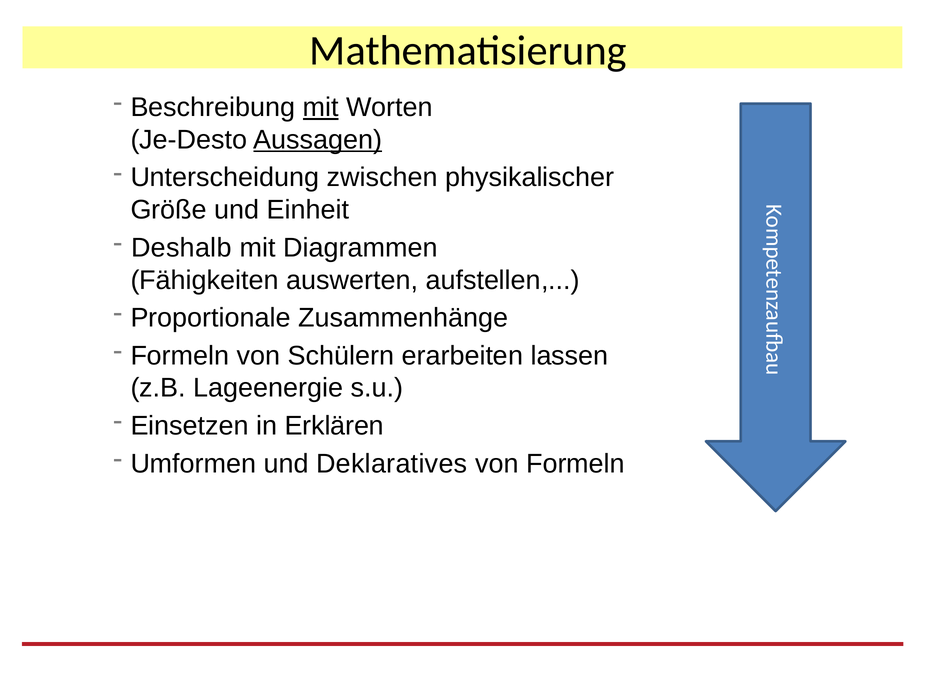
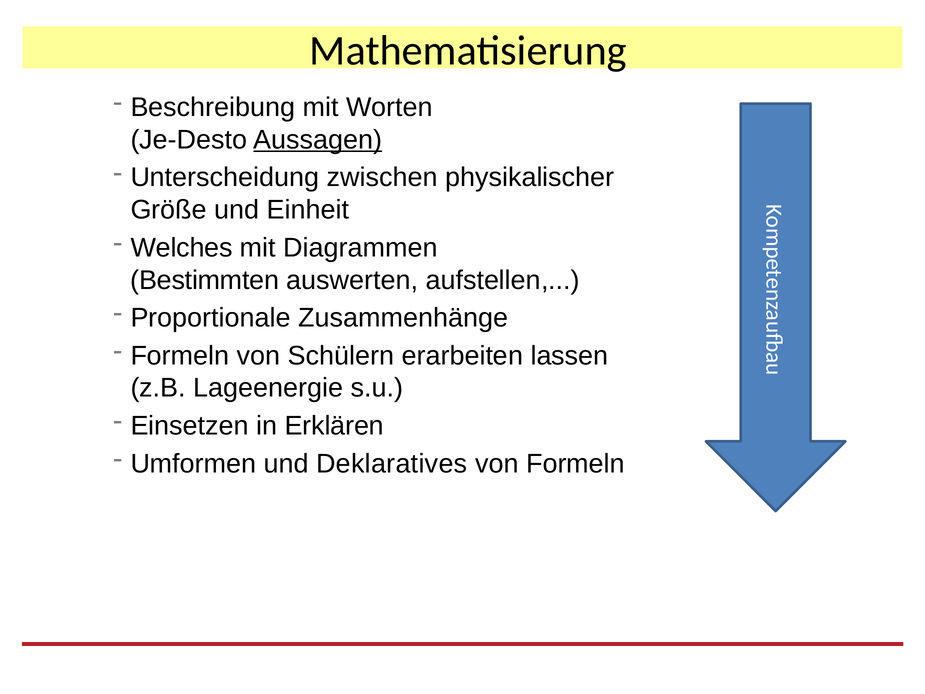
mit at (321, 107) underline: present -> none
Deshalb: Deshalb -> Welches
Fähigkeiten: Fähigkeiten -> Bestimmten
